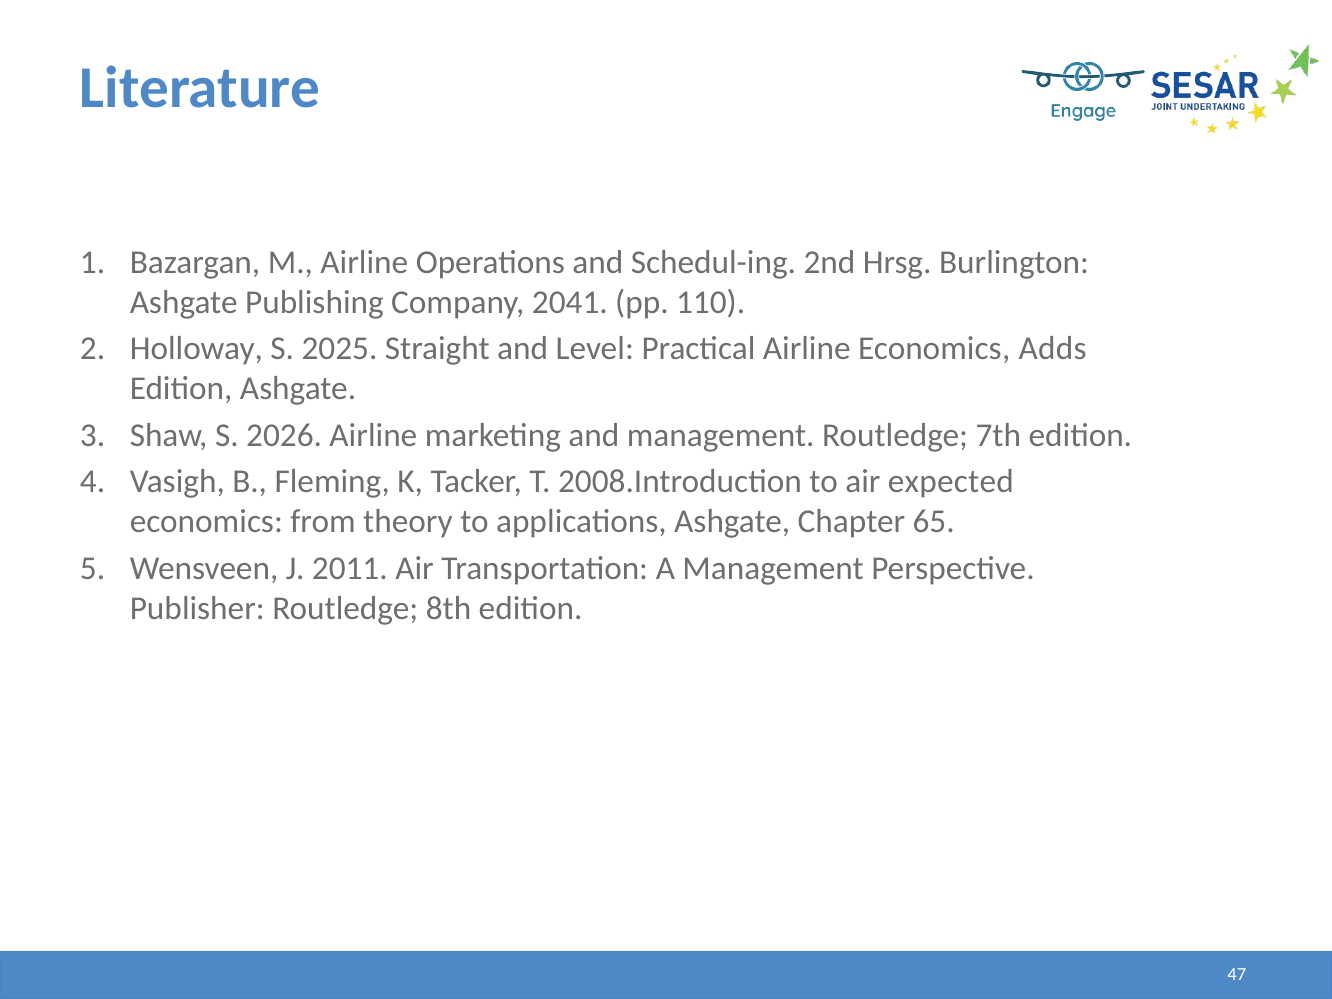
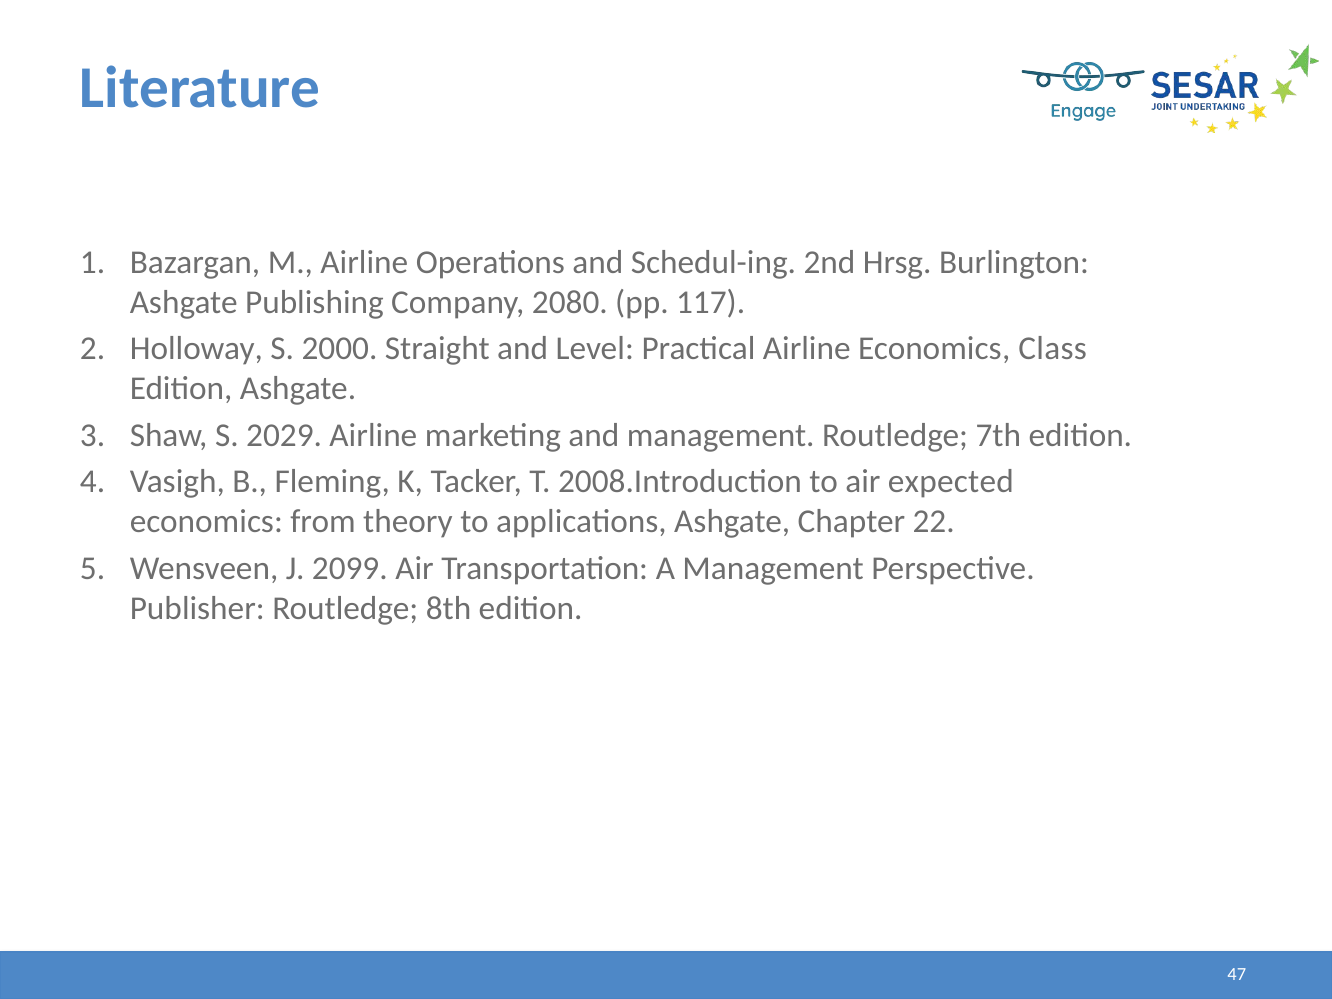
2041: 2041 -> 2080
110: 110 -> 117
2025: 2025 -> 2000
Adds: Adds -> Class
2026: 2026 -> 2029
65: 65 -> 22
2011: 2011 -> 2099
